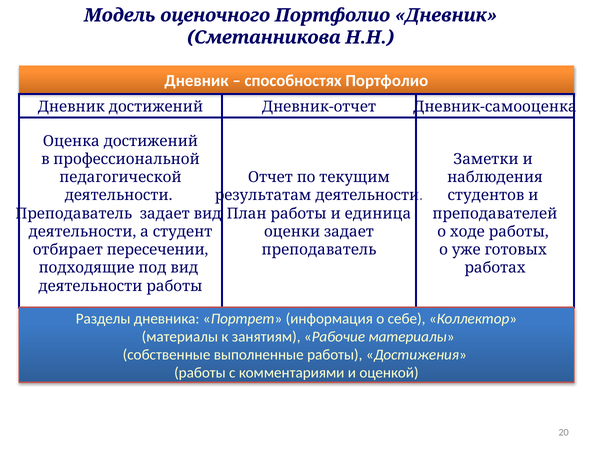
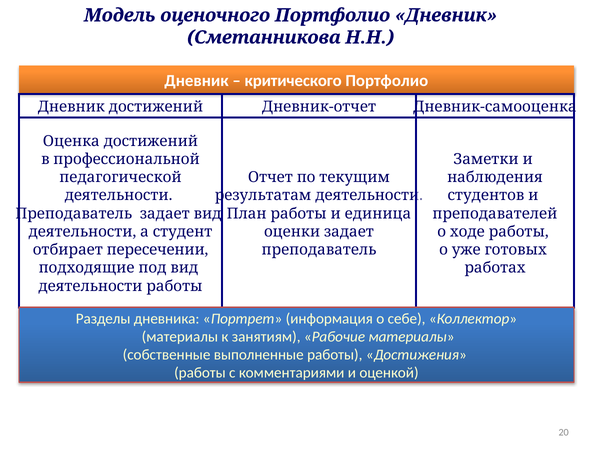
способностях: способностях -> критического
